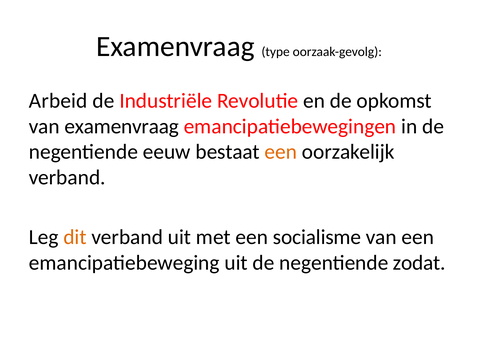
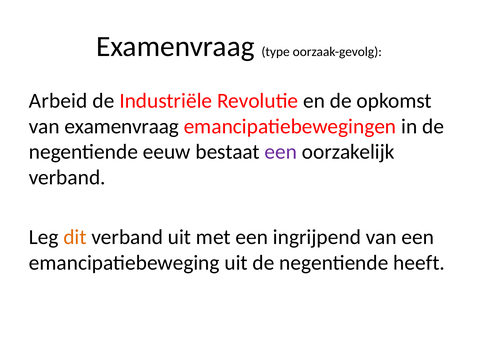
een at (281, 152) colour: orange -> purple
socialisme: socialisme -> ingrijpend
zodat: zodat -> heeft
